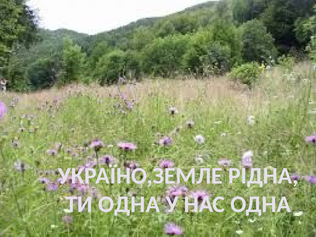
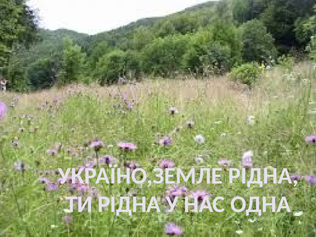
ТИ ОДНА: ОДНА -> РІДНА
